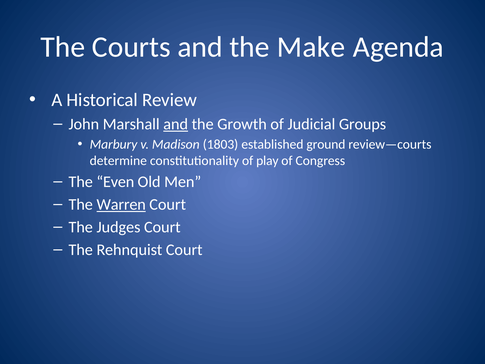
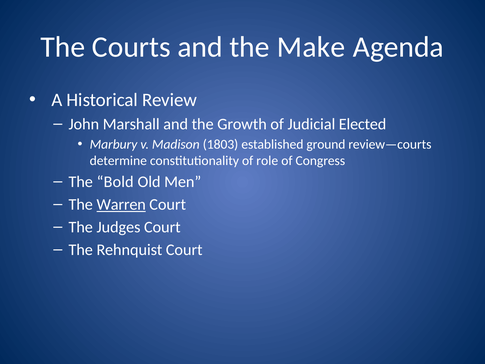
and at (176, 124) underline: present -> none
Groups: Groups -> Elected
play: play -> role
Even: Even -> Bold
